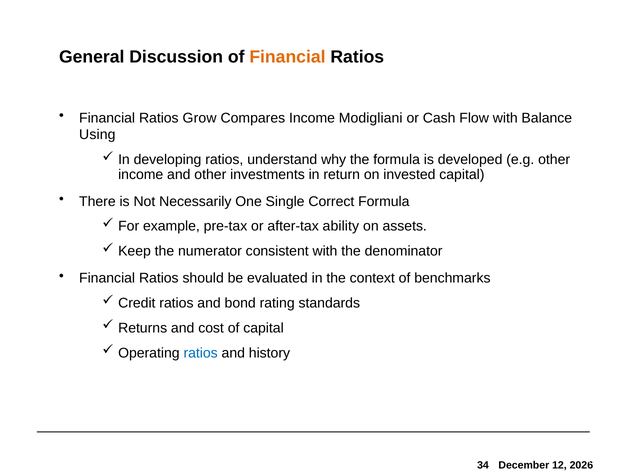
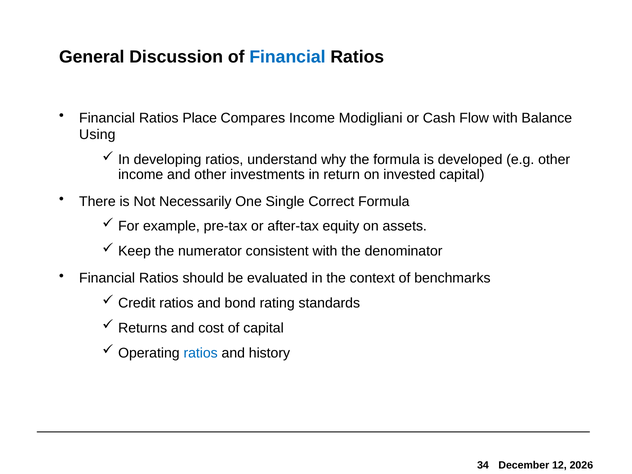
Financial at (287, 57) colour: orange -> blue
Grow: Grow -> Place
ability: ability -> equity
